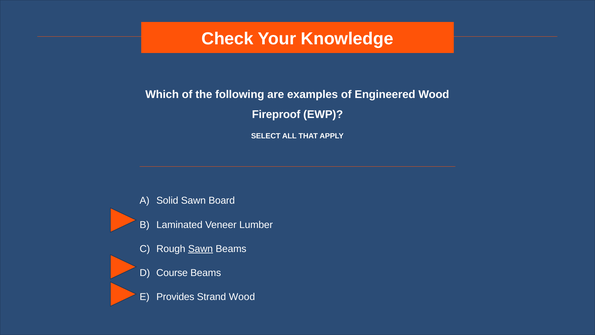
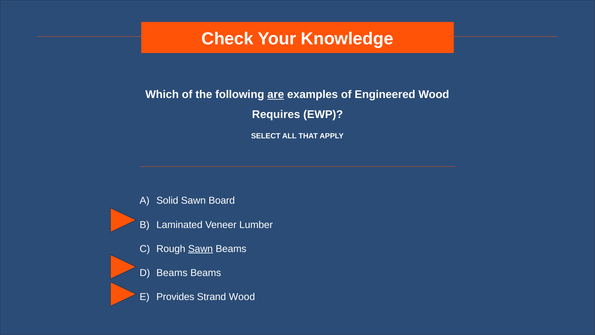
are underline: none -> present
Fireproof: Fireproof -> Requires
Course at (172, 273): Course -> Beams
